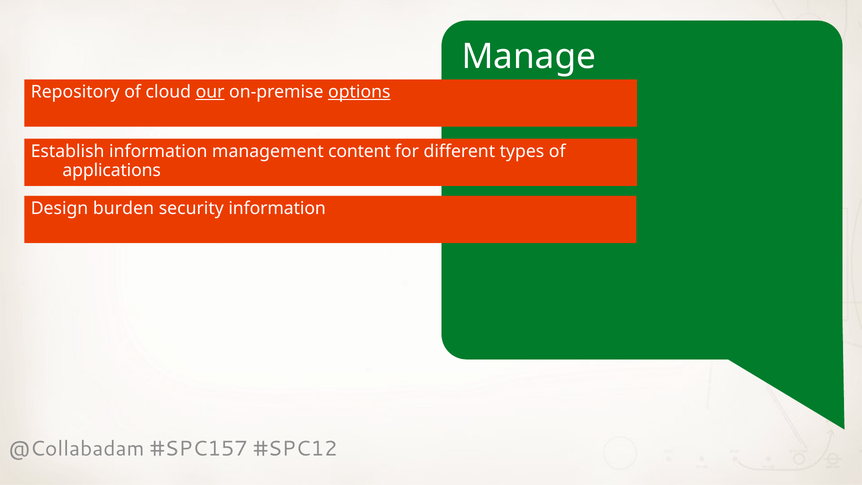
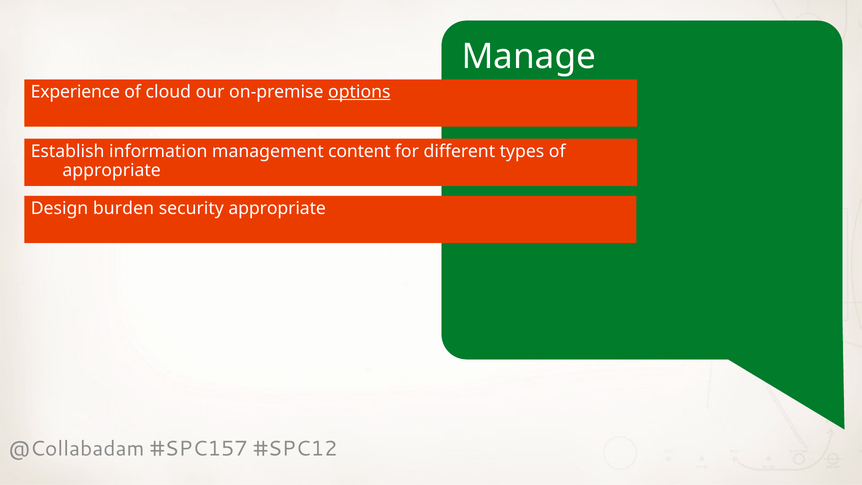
Repository: Repository -> Experience
our underline: present -> none
applications at (112, 170): applications -> appropriate
security information: information -> appropriate
